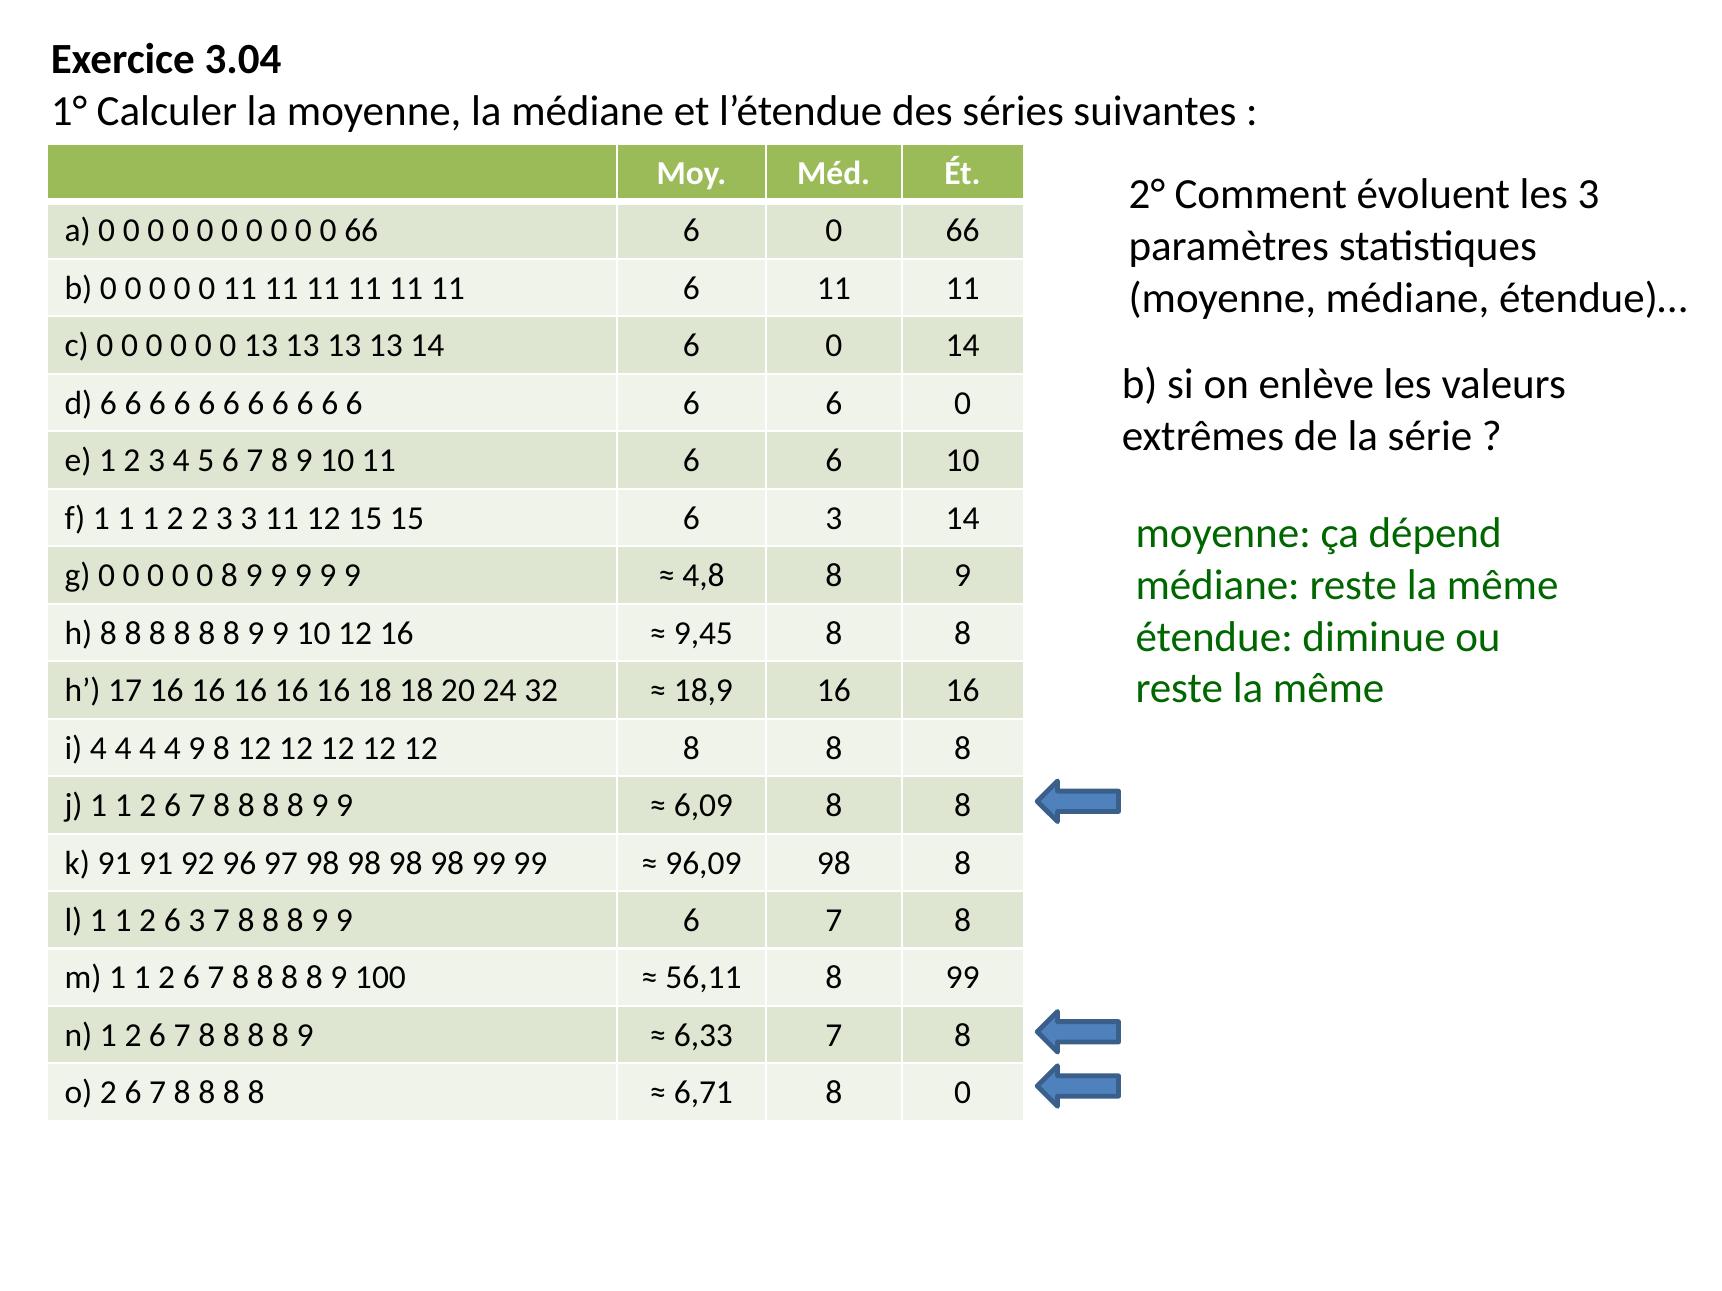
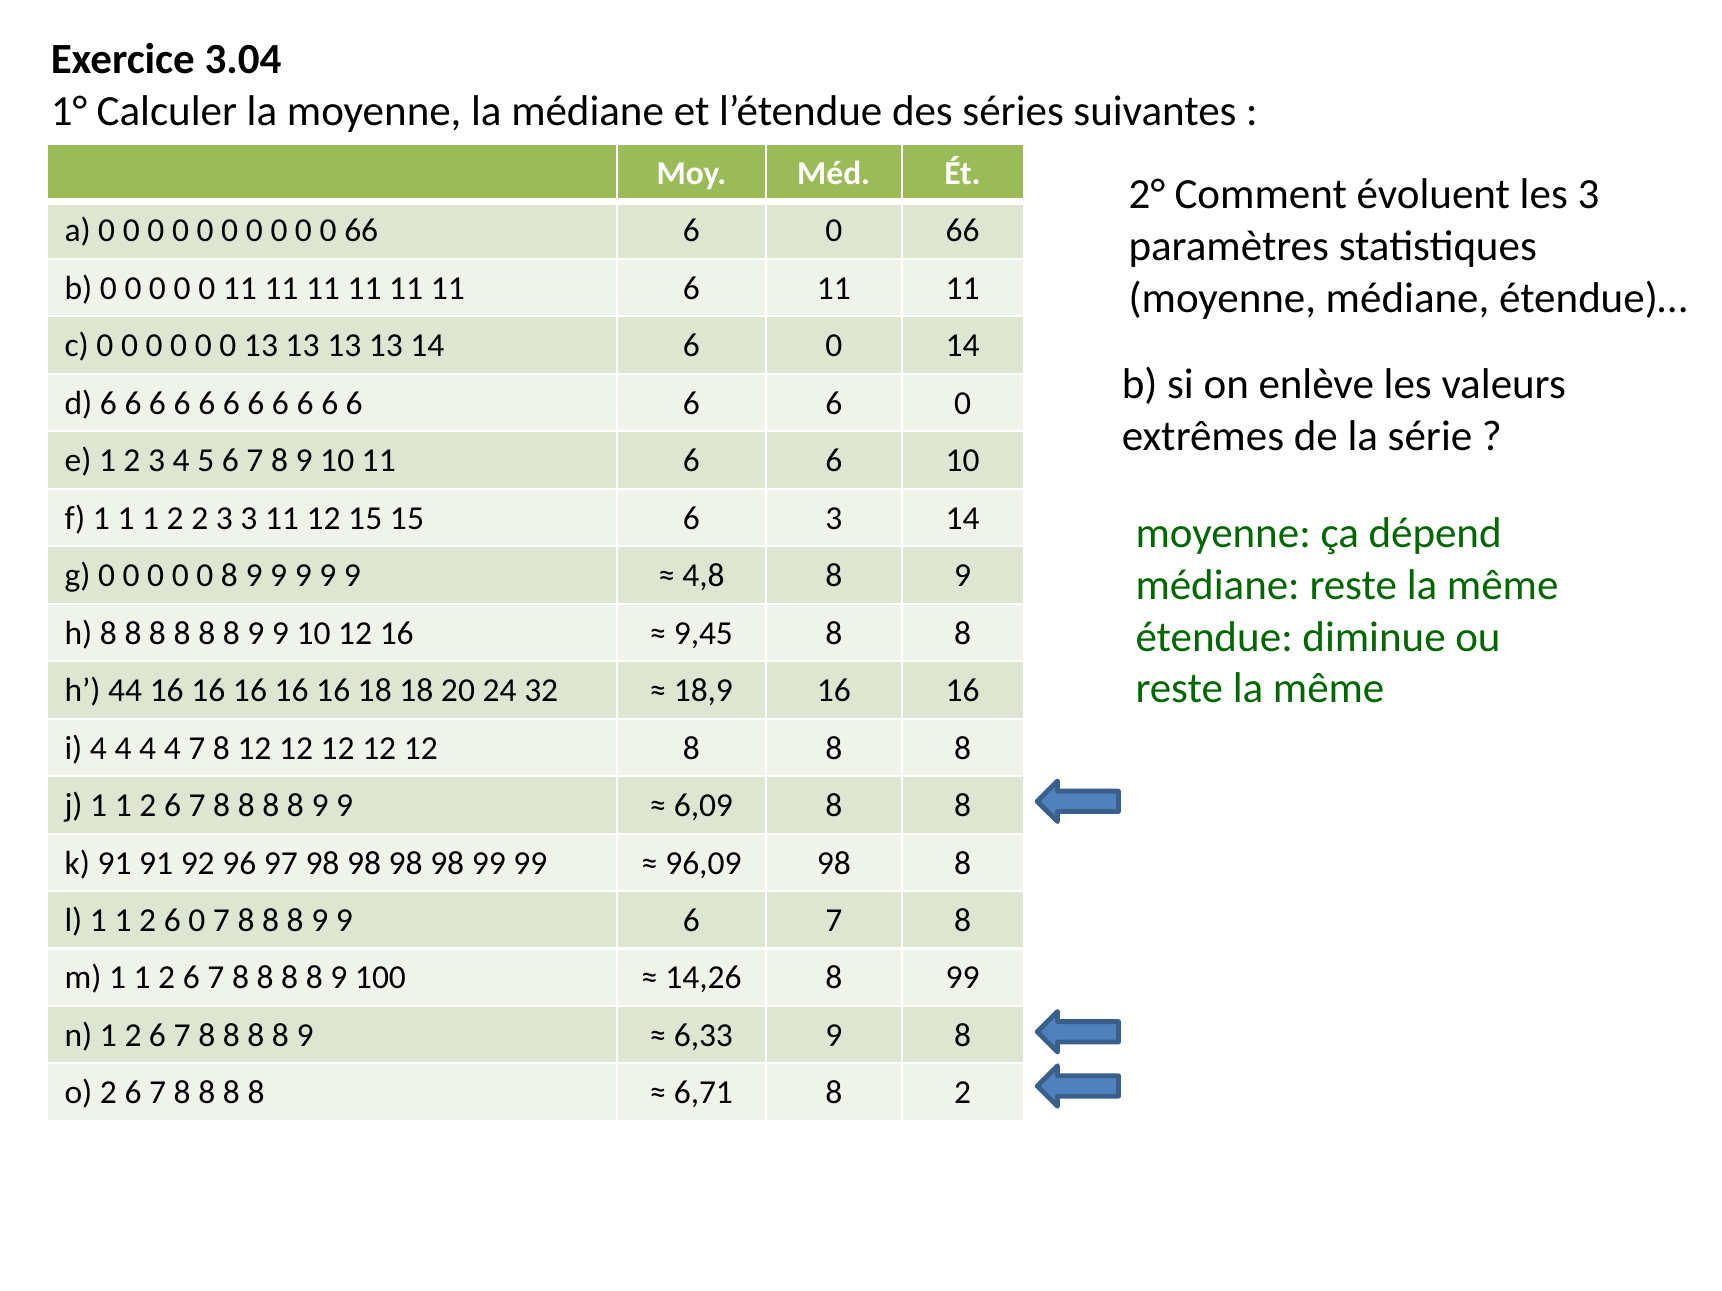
17: 17 -> 44
4 9: 9 -> 7
2 6 3: 3 -> 0
56,11: 56,11 -> 14,26
6,33 7: 7 -> 9
8 0: 0 -> 2
